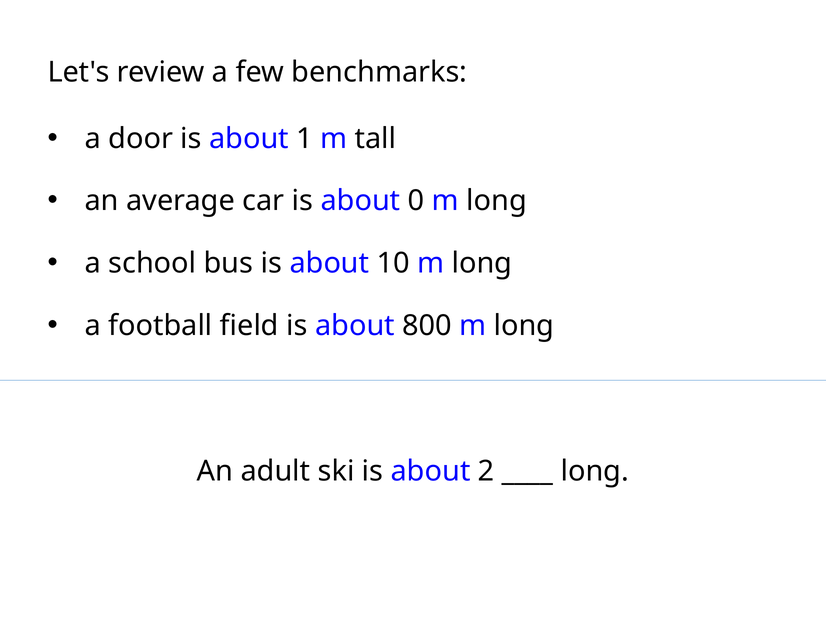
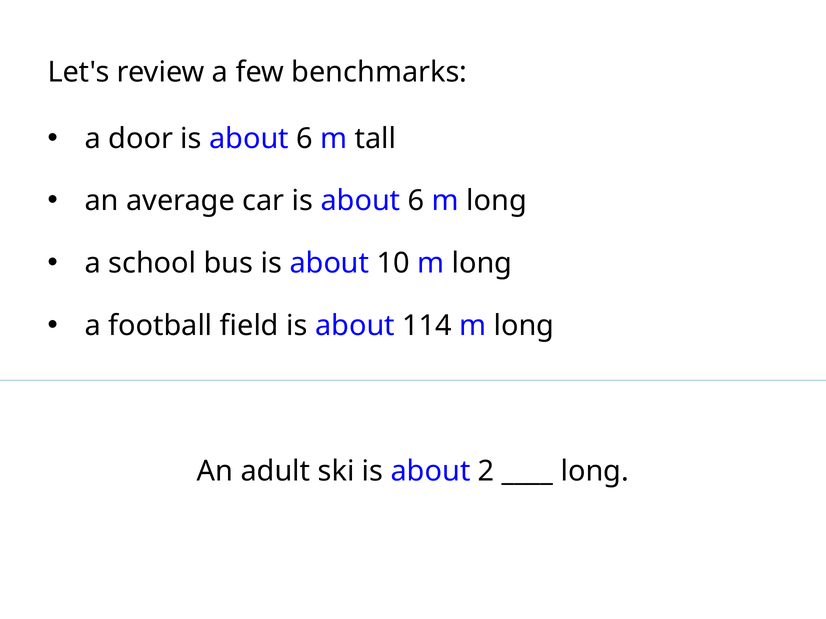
door is about 1: 1 -> 6
car is about 0: 0 -> 6
800: 800 -> 114
